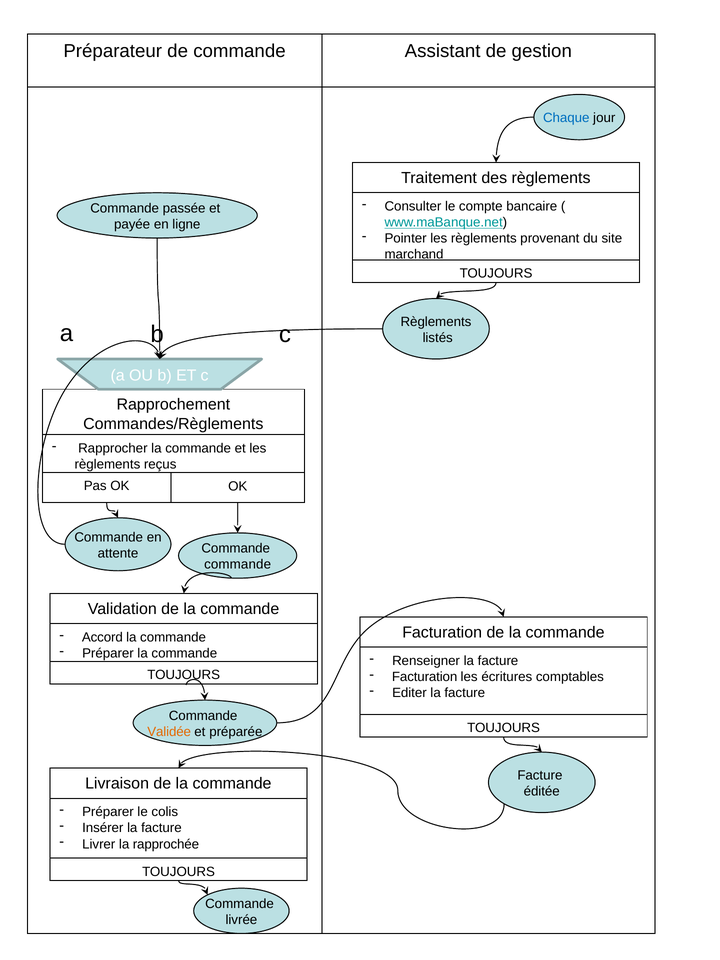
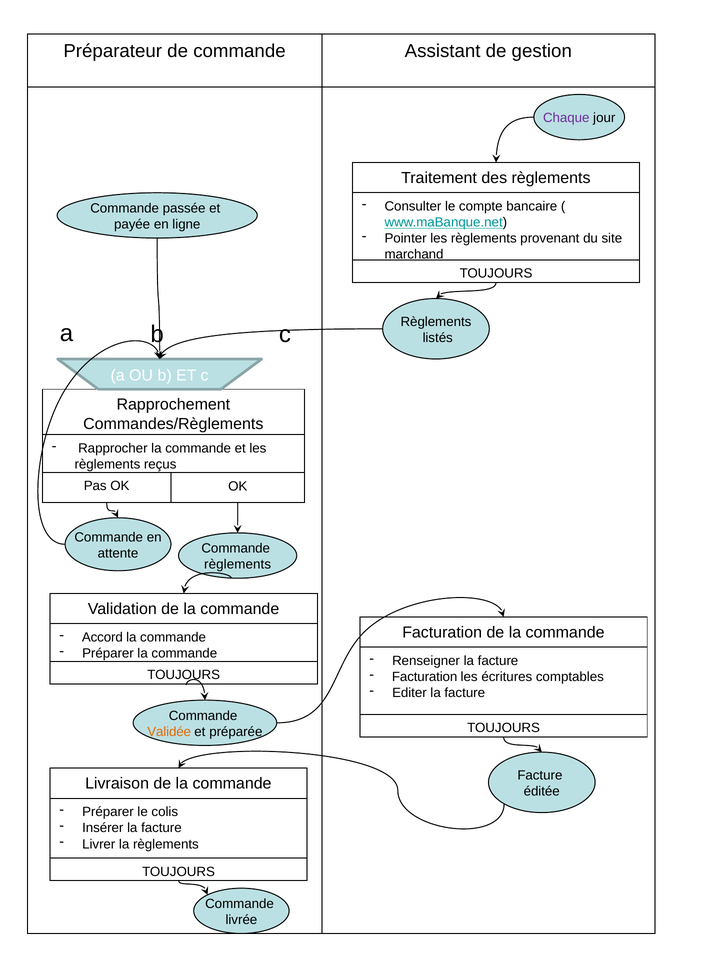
Chaque colour: blue -> purple
commande at (238, 564): commande -> règlements
la rapprochée: rapprochée -> règlements
